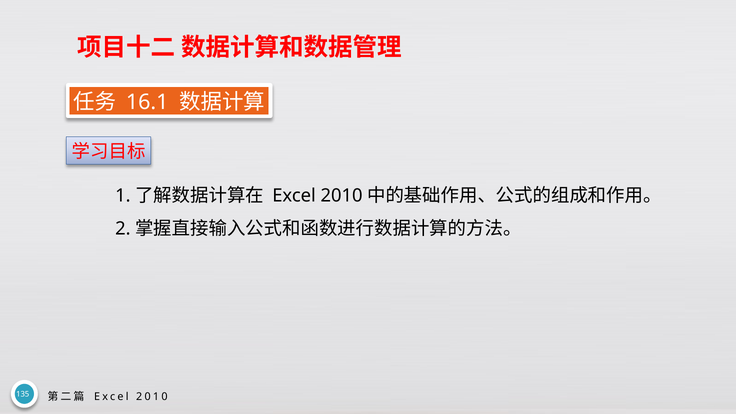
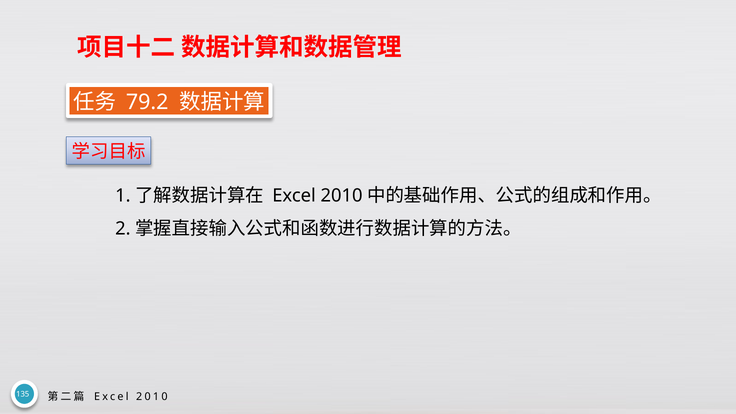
16.1: 16.1 -> 79.2
